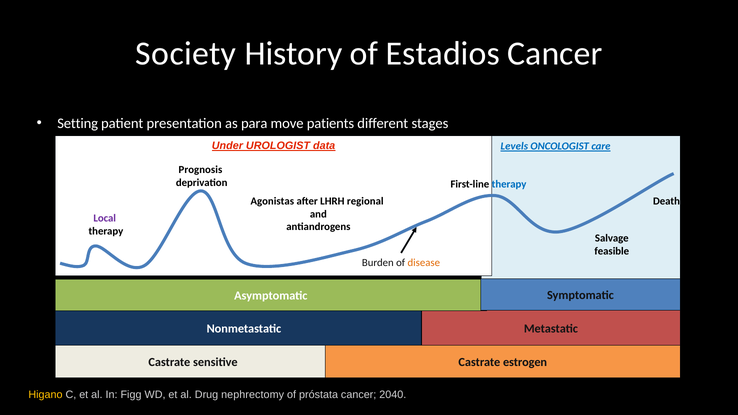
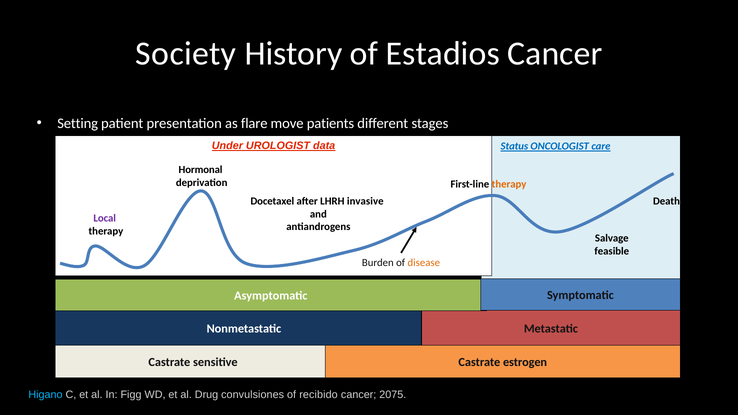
para: para -> flare
Levels: Levels -> Status
Prognosis: Prognosis -> Hormonal
therapy at (509, 184) colour: blue -> orange
Agonistas: Agonistas -> Docetaxel
regional: regional -> invasive
Higano colour: yellow -> light blue
nephrectomy: nephrectomy -> convulsiones
próstata: próstata -> recibido
2040: 2040 -> 2075
